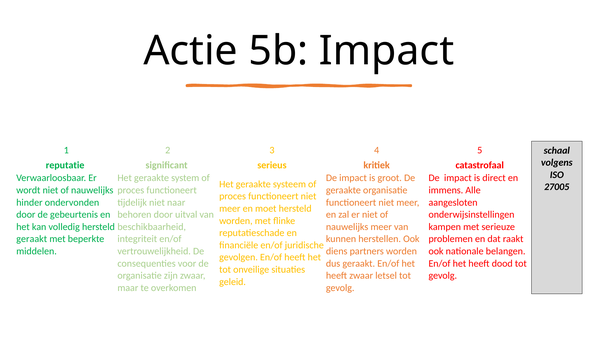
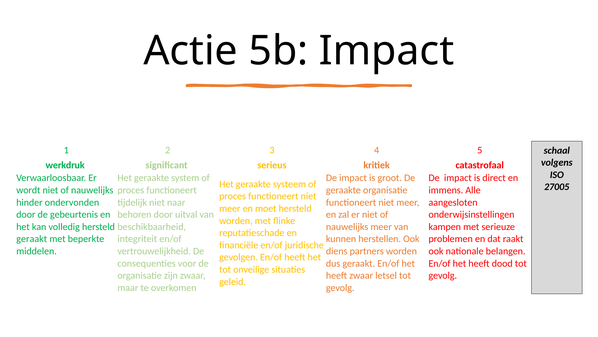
reputatie: reputatie -> werkdruk
